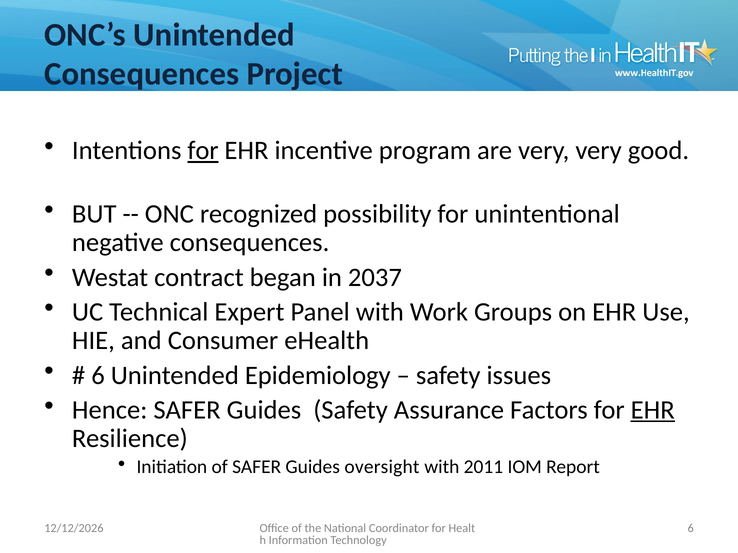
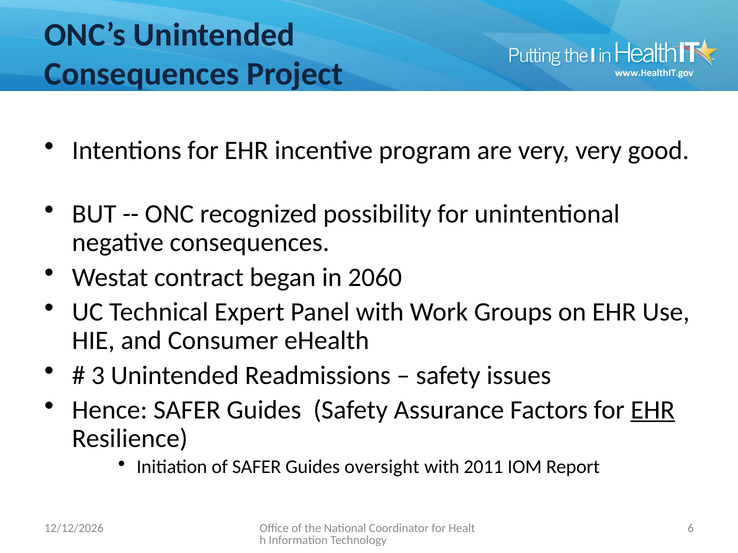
for at (203, 151) underline: present -> none
2037: 2037 -> 2060
6 at (98, 376): 6 -> 3
Epidemiology: Epidemiology -> Readmissions
